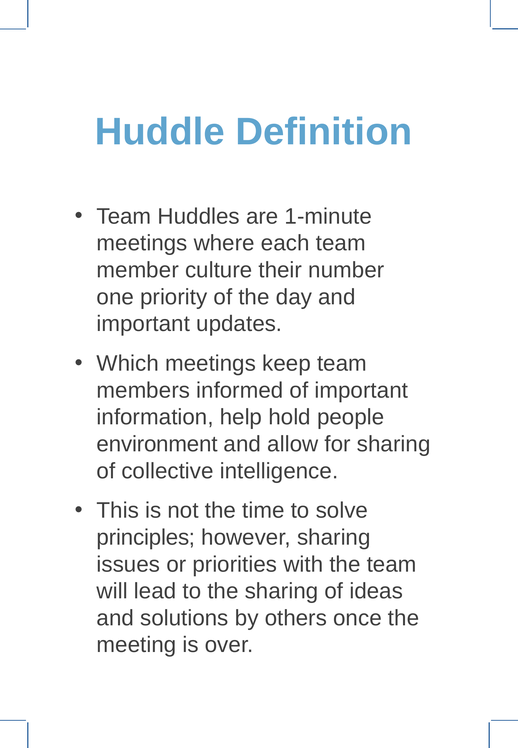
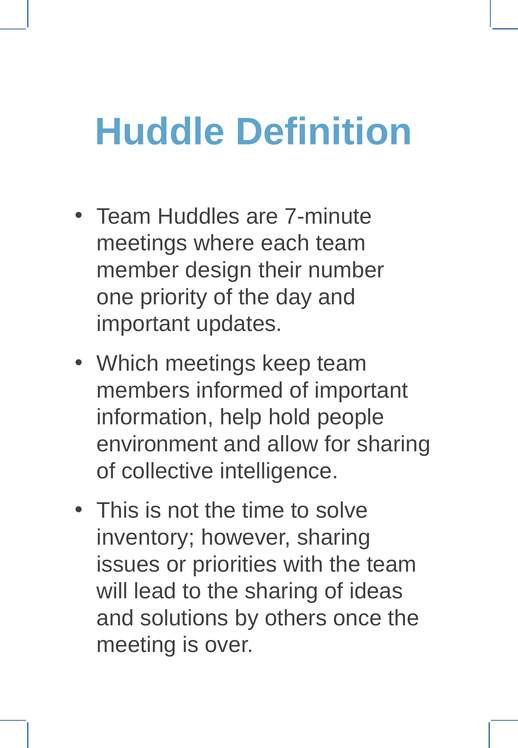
1-minute: 1-minute -> 7-minute
culture: culture -> design
principles: principles -> inventory
